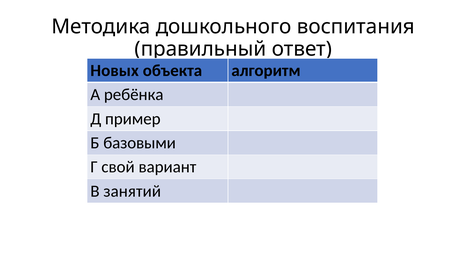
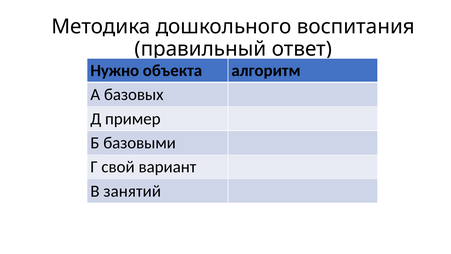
Новых: Новых -> Нужно
ребёнка: ребёнка -> базовых
